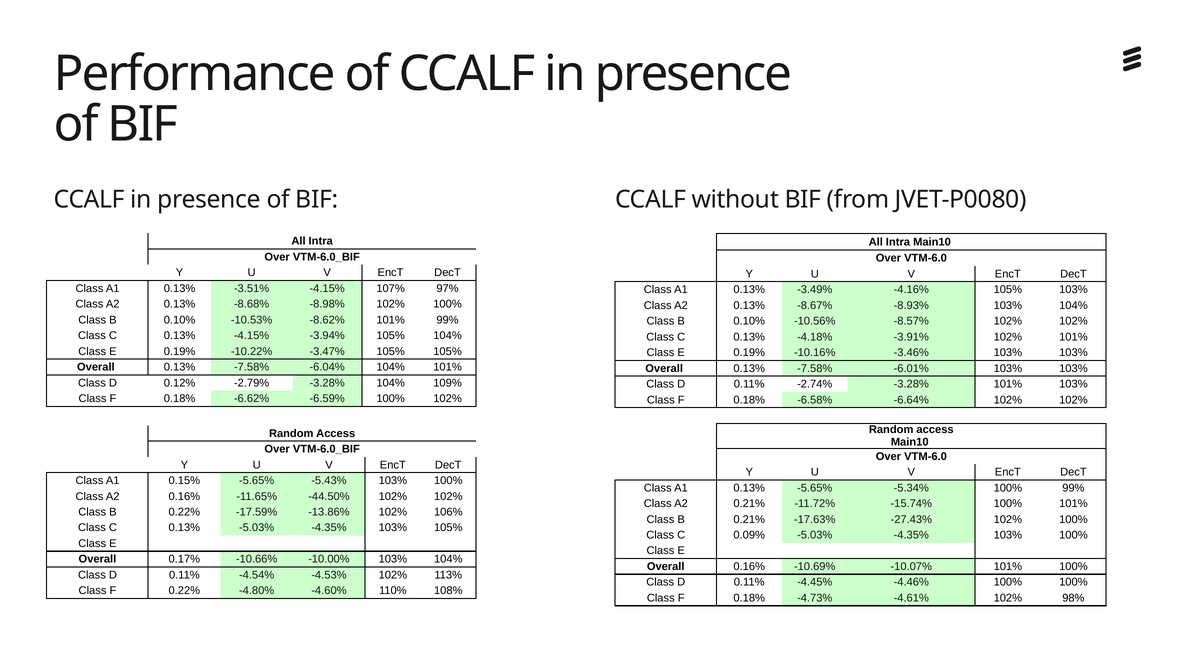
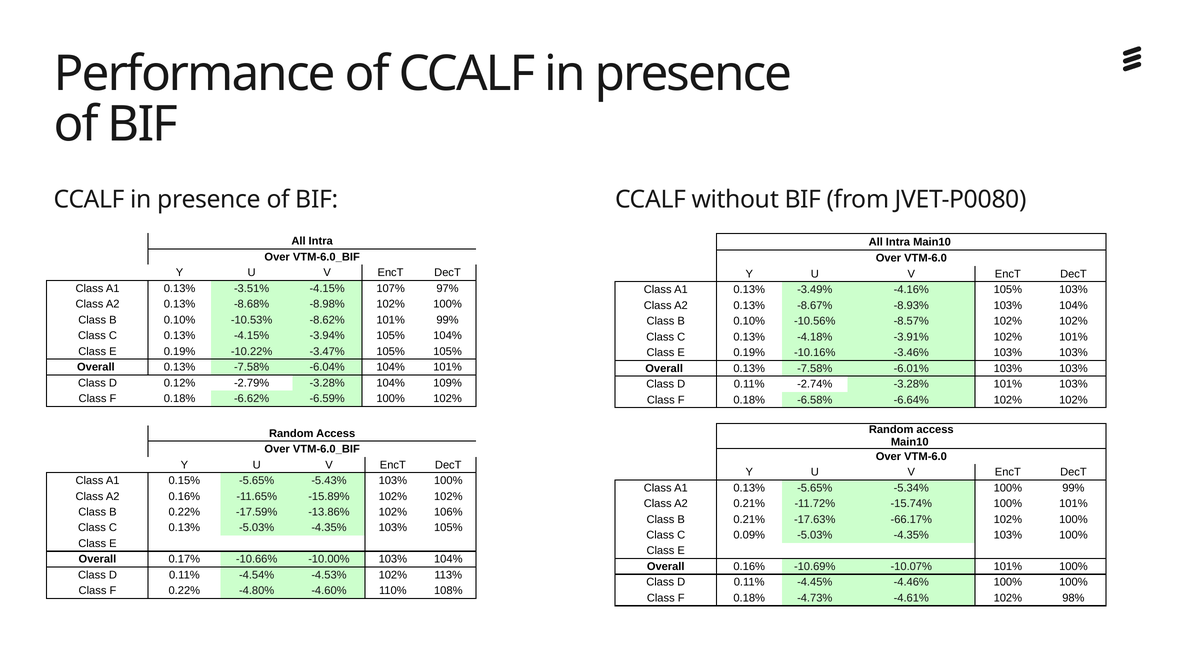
-44.50%: -44.50% -> -15.89%
-27.43%: -27.43% -> -66.17%
